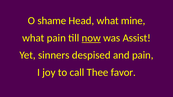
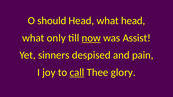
shame: shame -> should
what mine: mine -> head
what pain: pain -> only
call underline: none -> present
favor: favor -> glory
